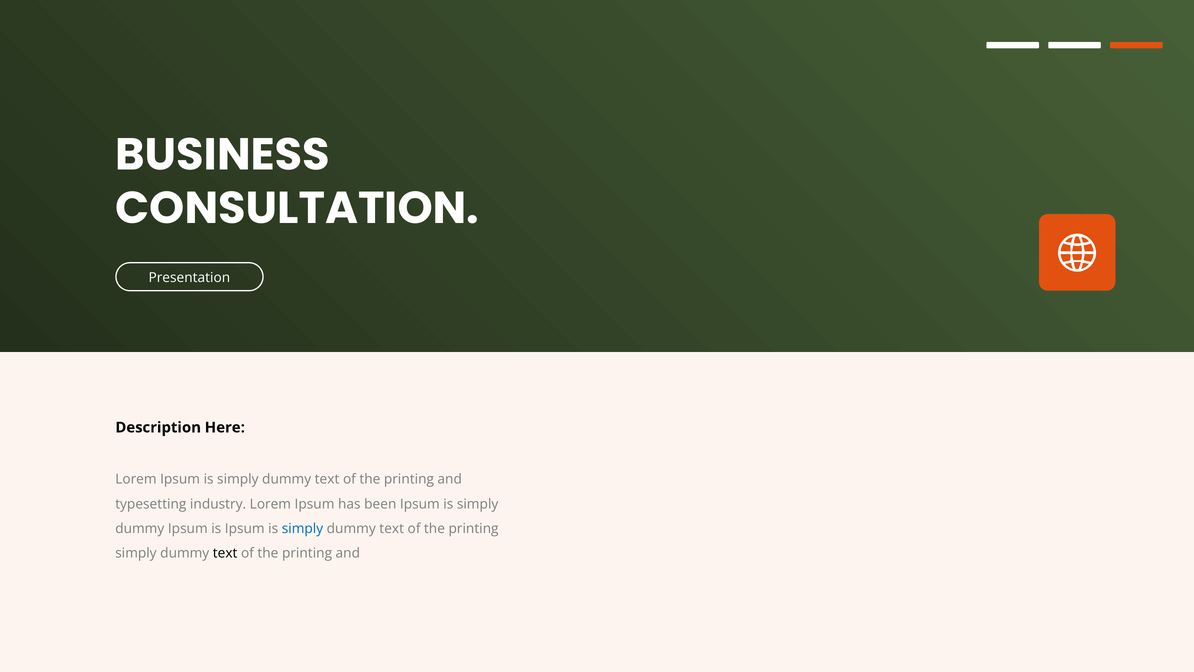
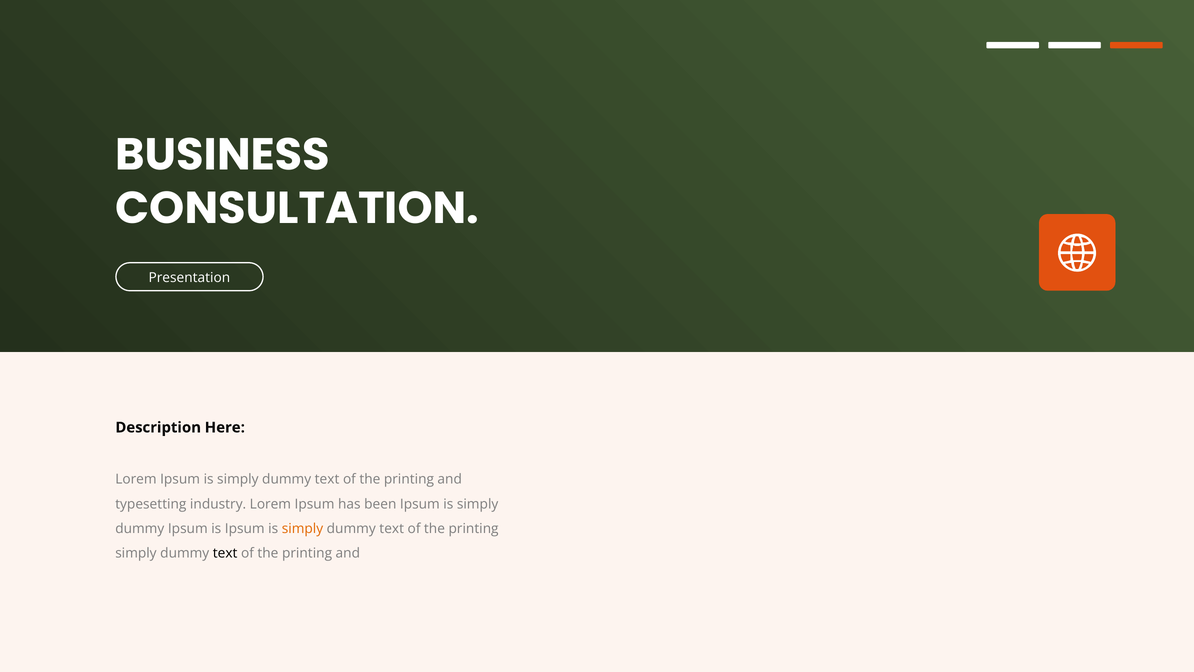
simply at (302, 528) colour: blue -> orange
